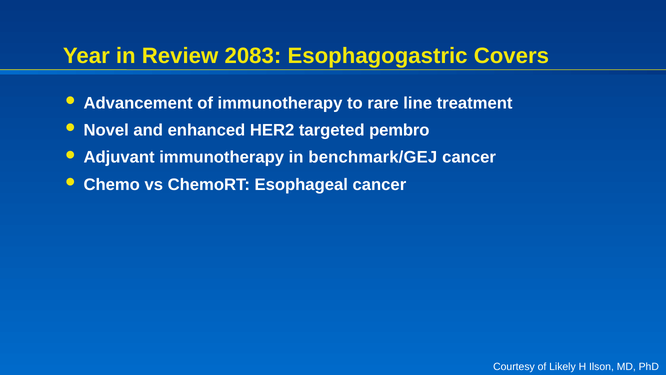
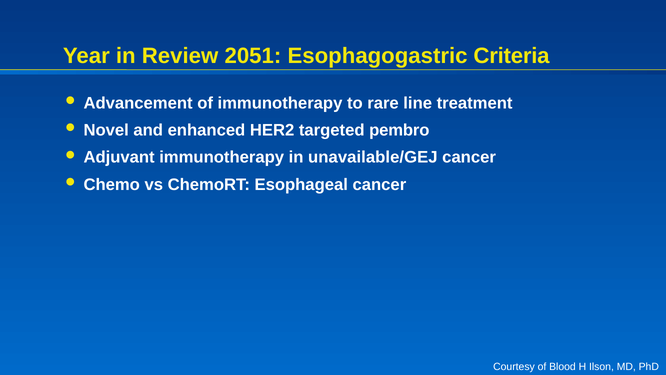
2083: 2083 -> 2051
Covers: Covers -> Criteria
benchmark/GEJ: benchmark/GEJ -> unavailable/GEJ
Likely: Likely -> Blood
